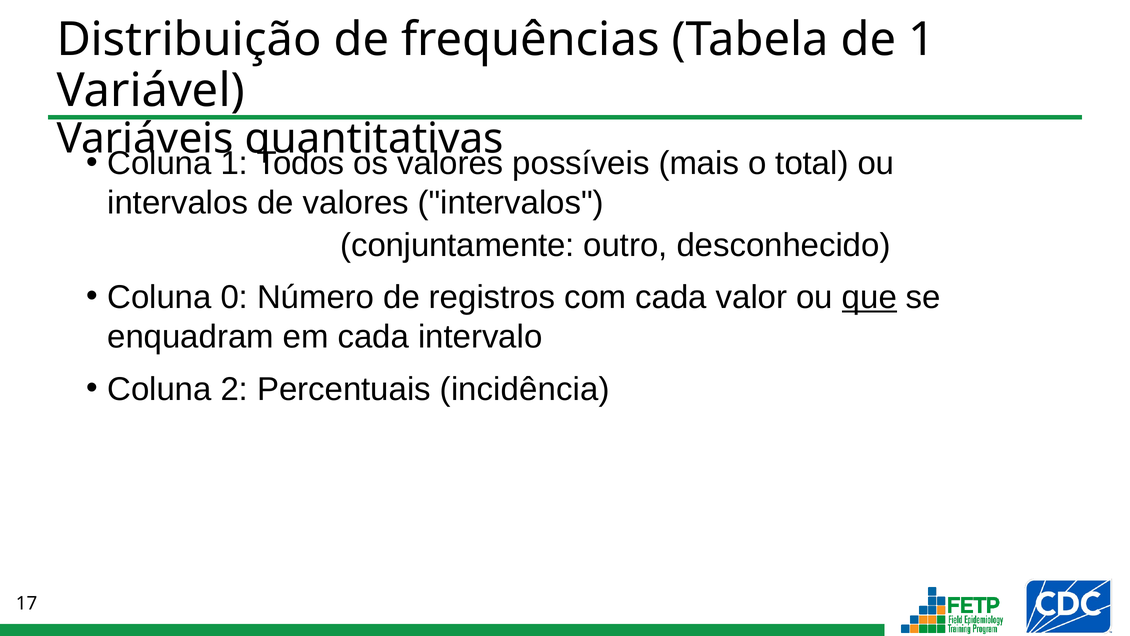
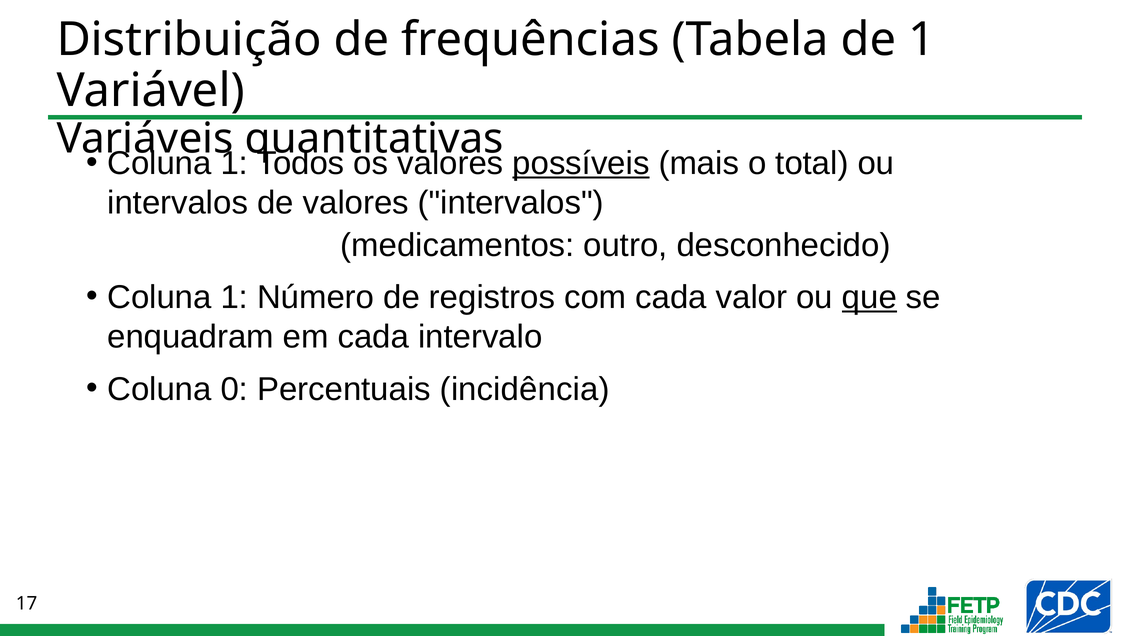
possíveis underline: none -> present
conjuntamente: conjuntamente -> medicamentos
0 at (234, 297): 0 -> 1
2: 2 -> 0
